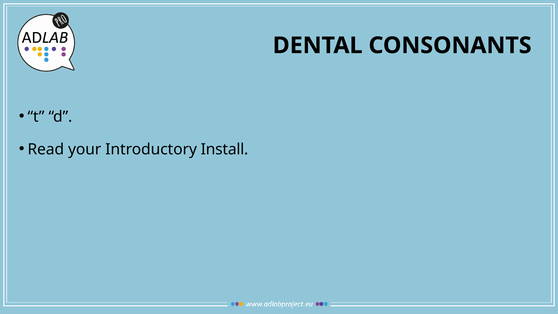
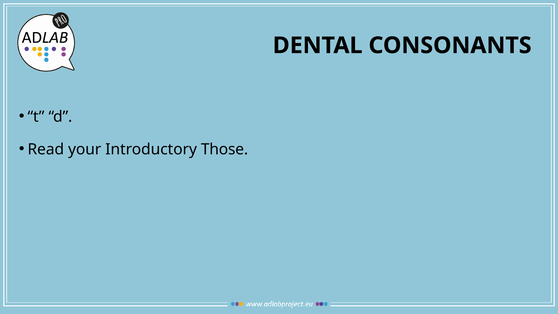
Install: Install -> Those
